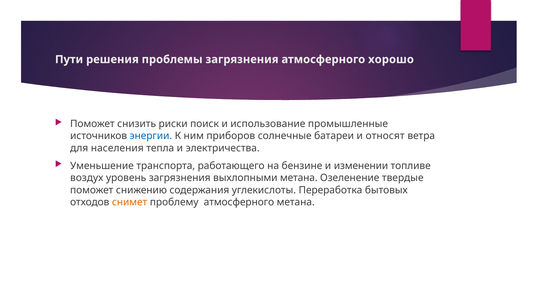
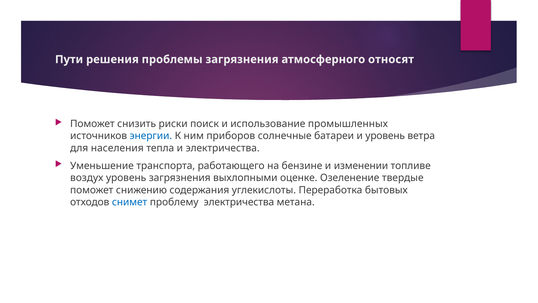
хорошо: хорошо -> относят
промышленные: промышленные -> промышленных
и относят: относят -> уровень
выхлопными метана: метана -> оценке
снимет colour: orange -> blue
проблему атмосферного: атмосферного -> электричества
